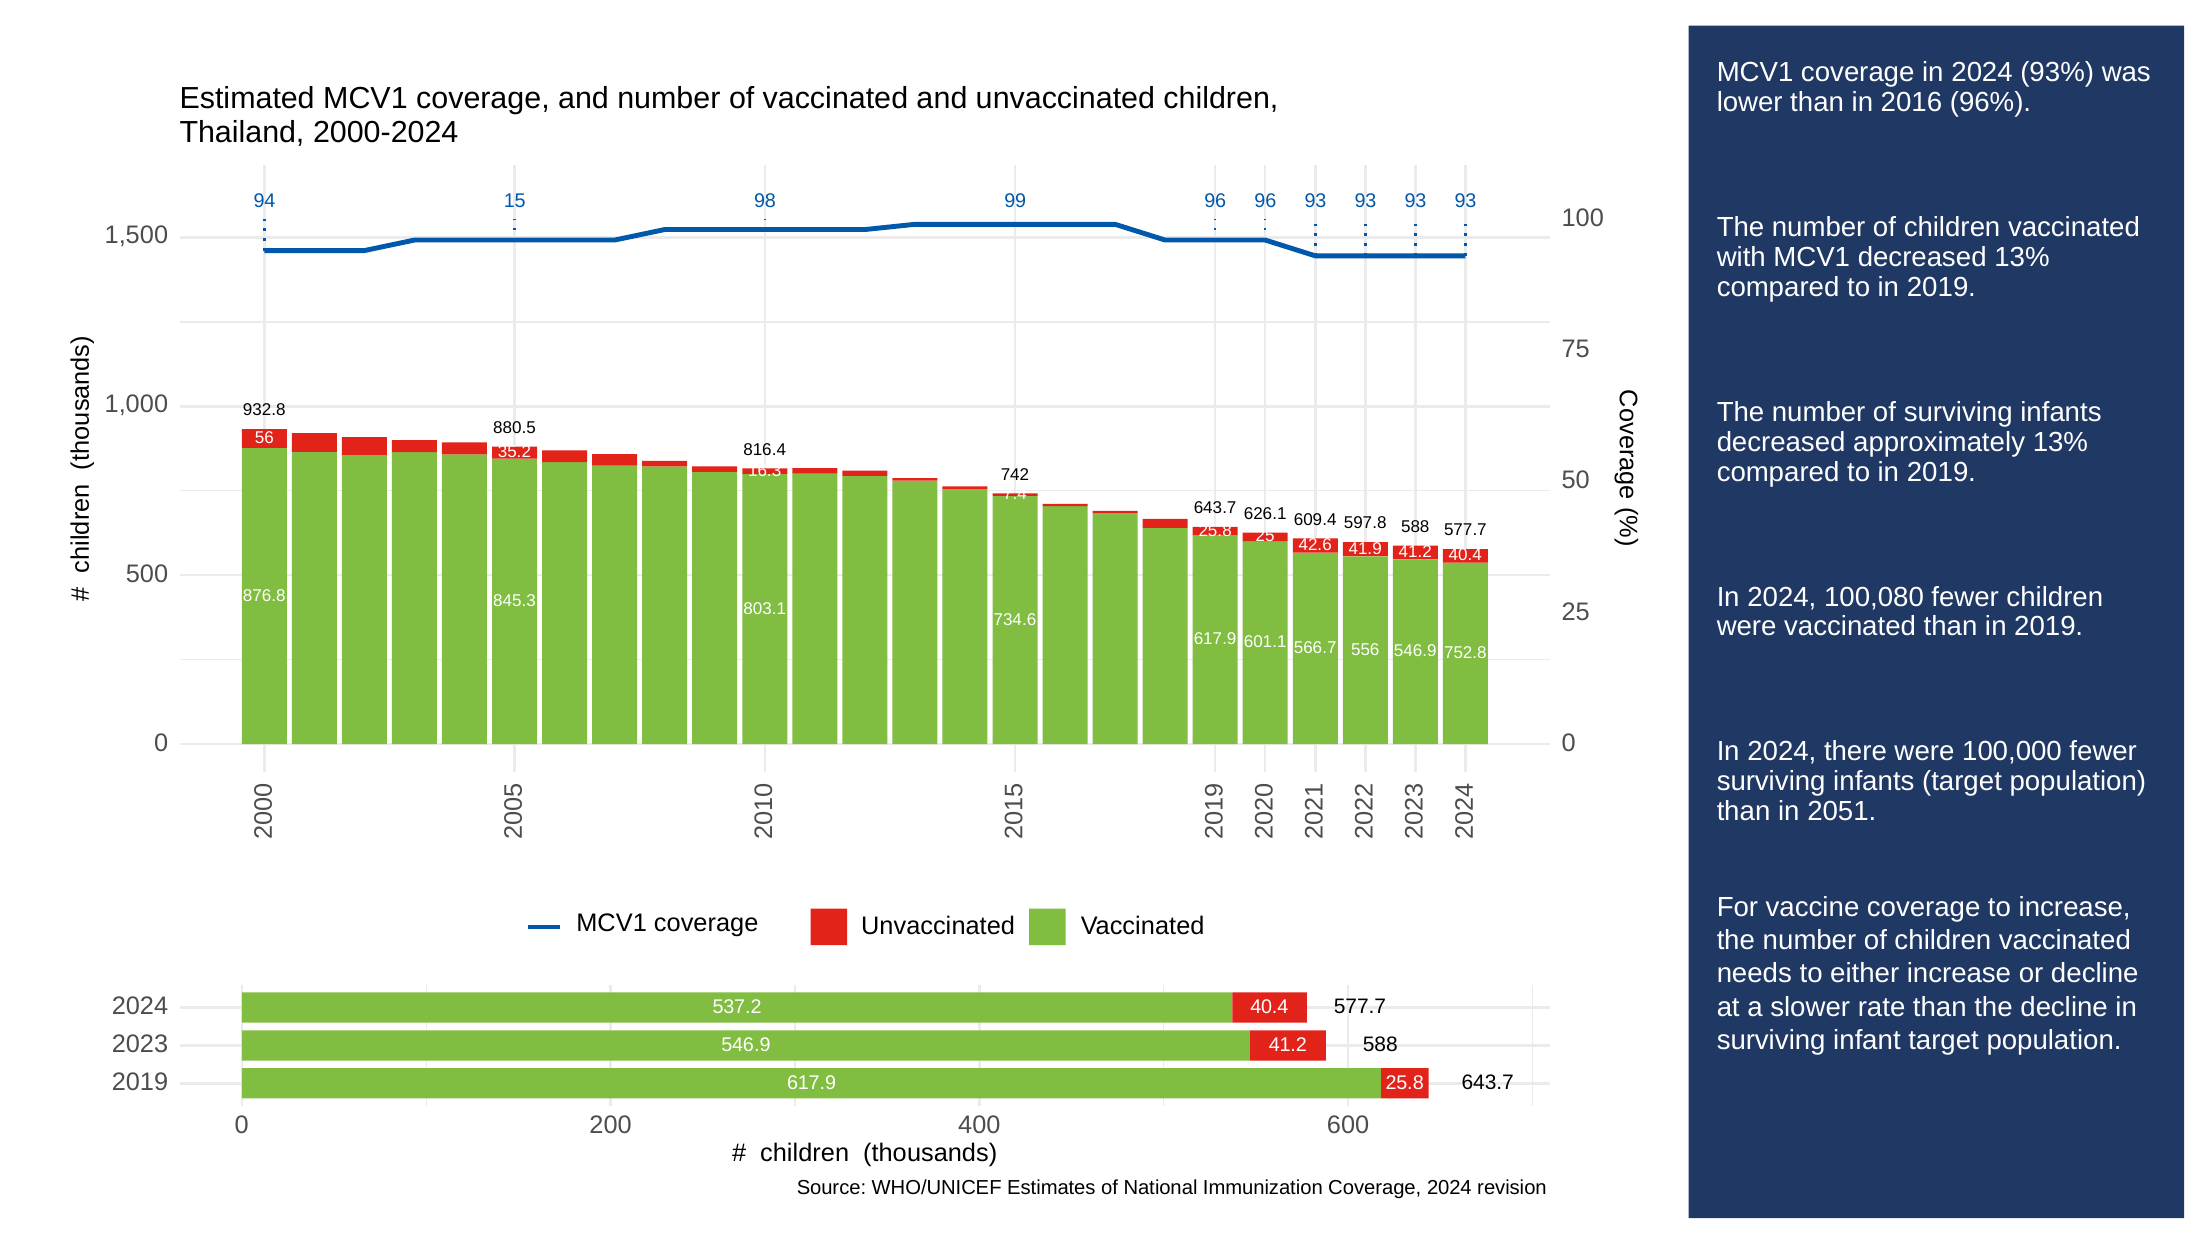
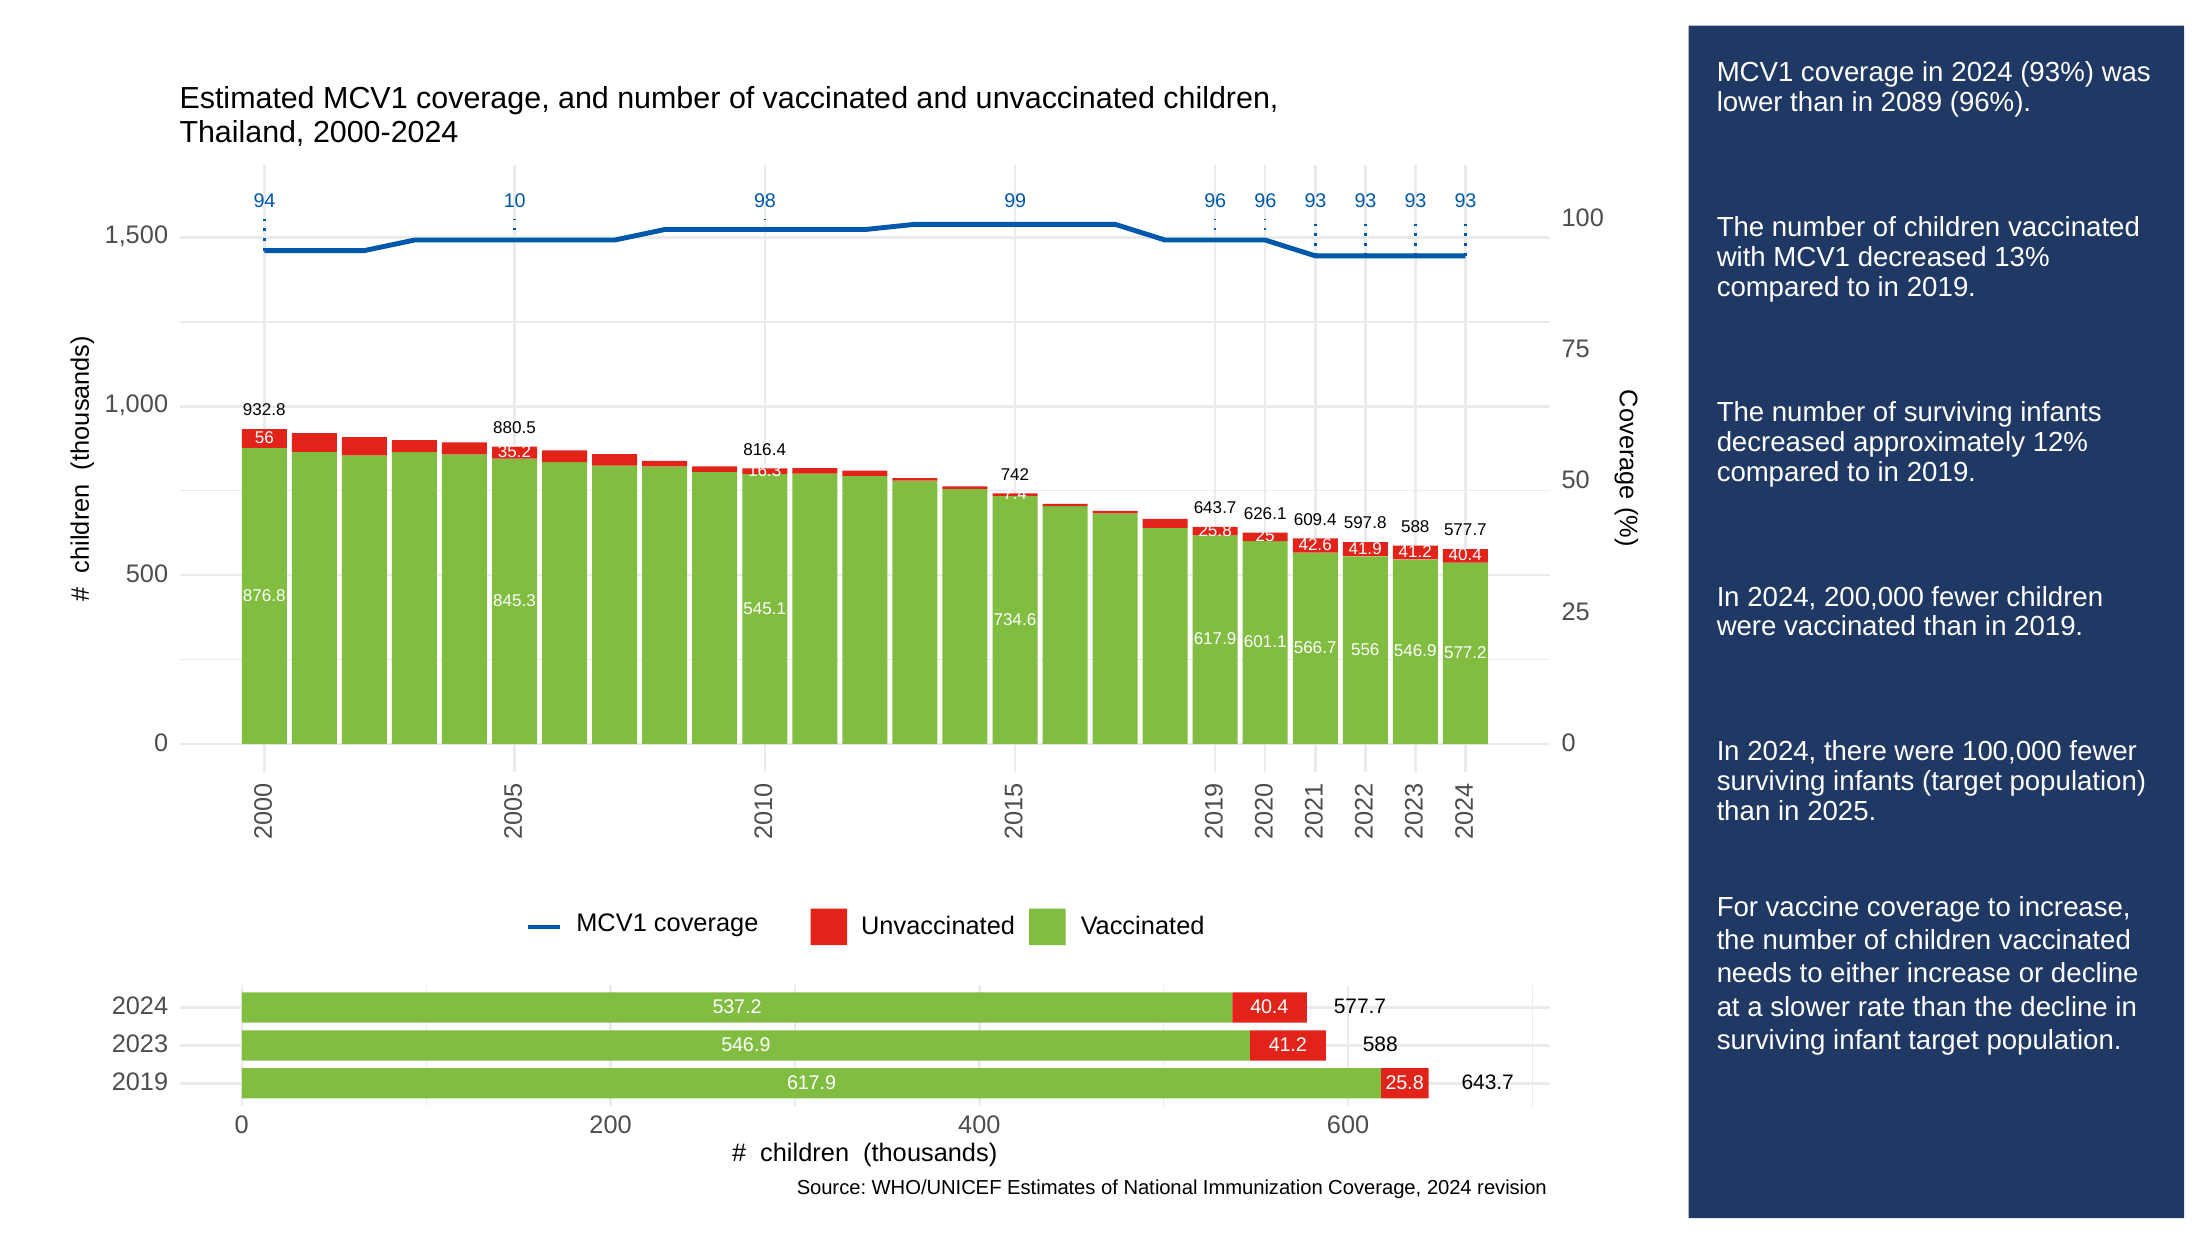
2016: 2016 -> 2089
15: 15 -> 10
approximately 13%: 13% -> 12%
100,080: 100,080 -> 200,000
803.1: 803.1 -> 545.1
752.8: 752.8 -> 577.2
2051: 2051 -> 2025
